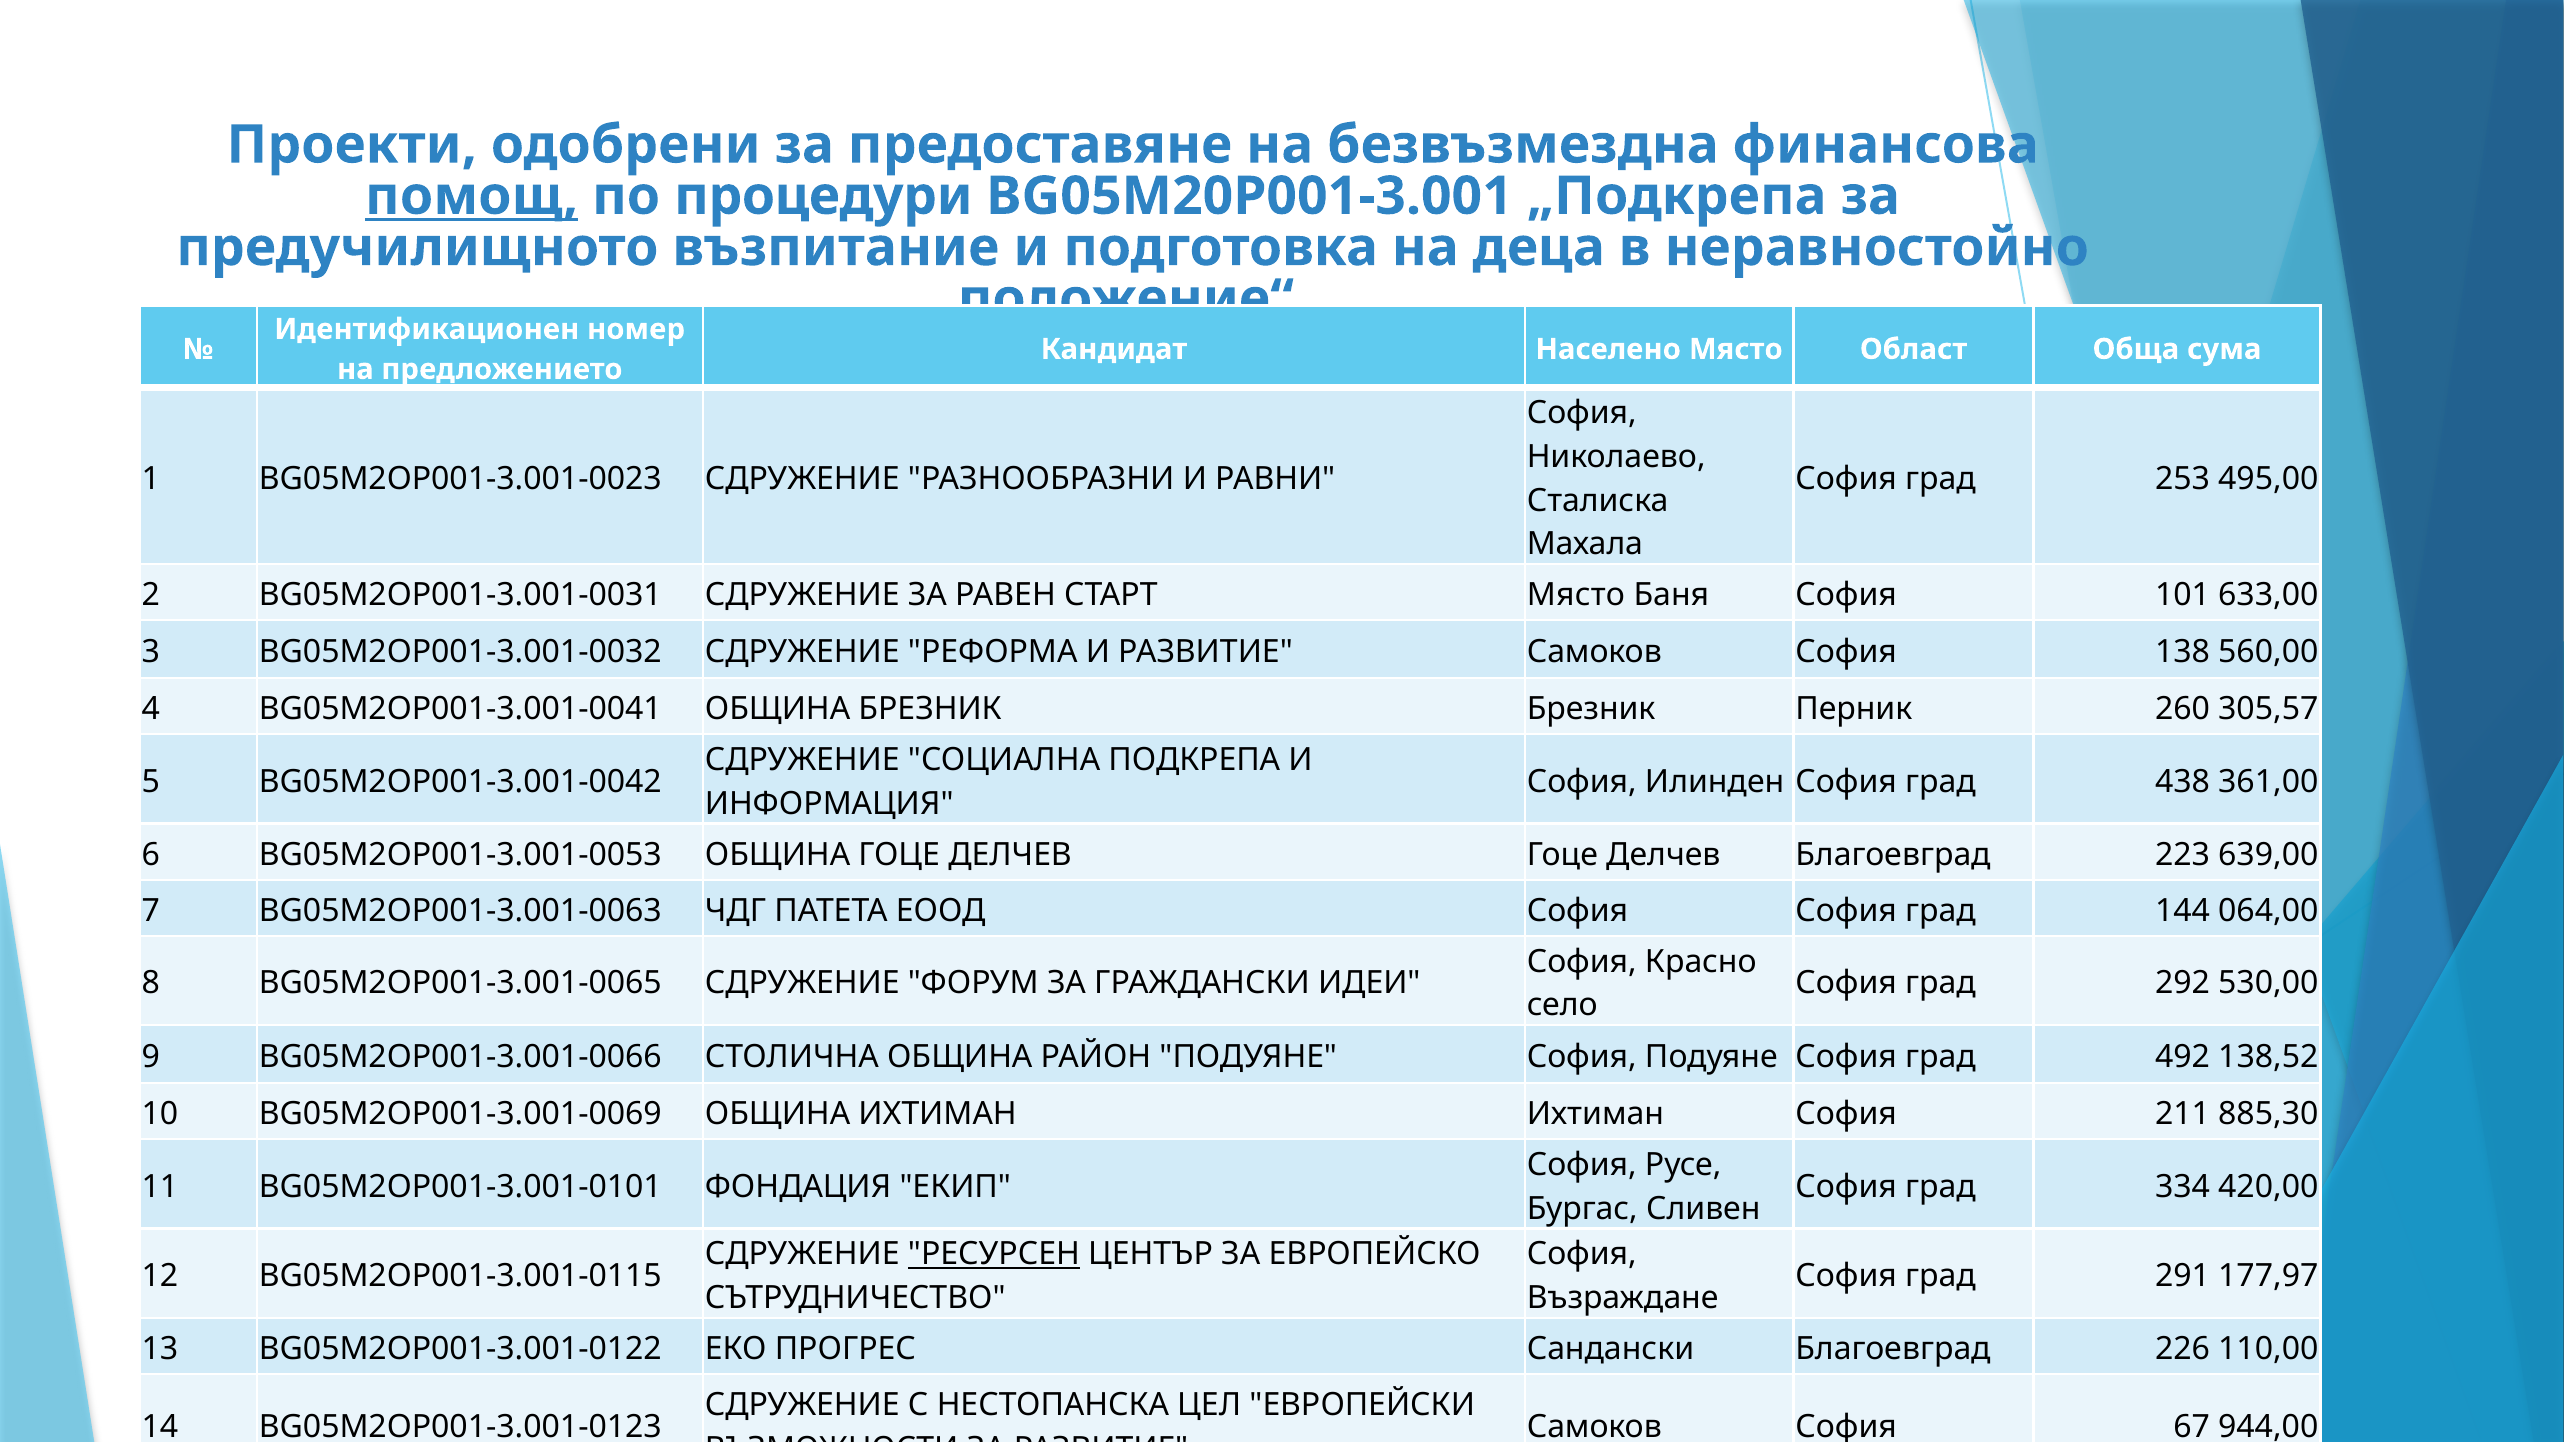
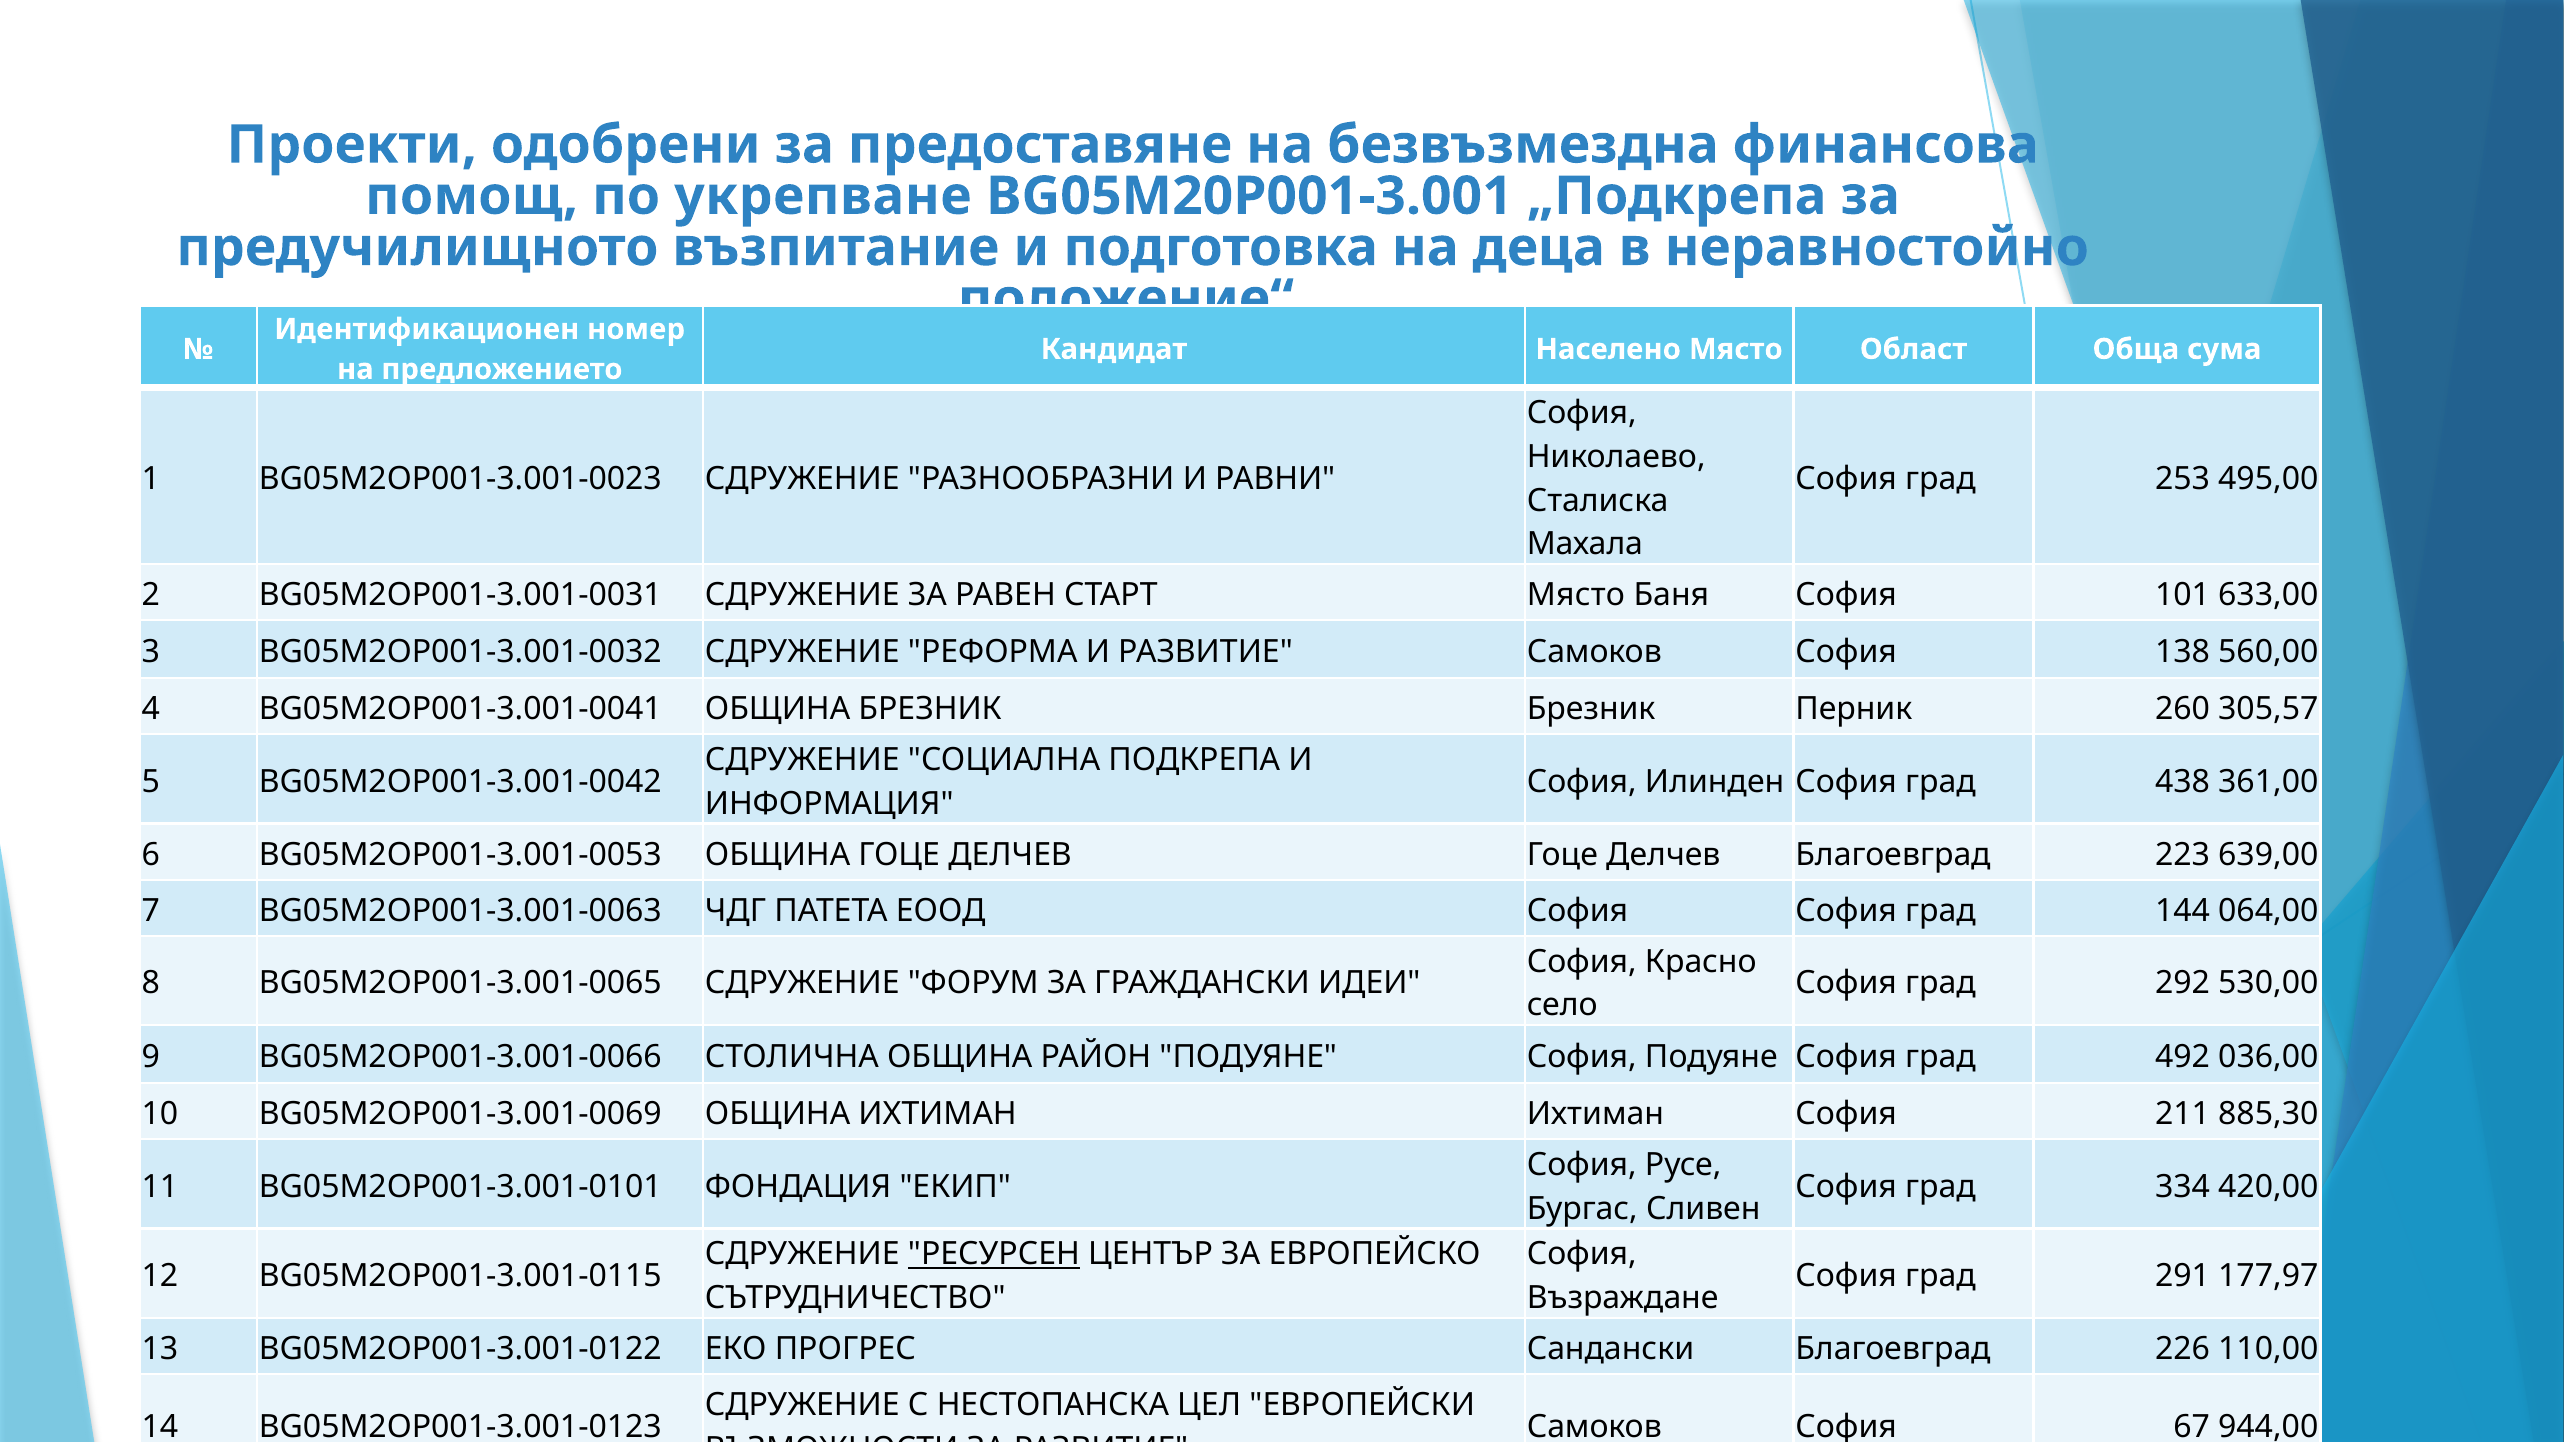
помощ underline: present -> none
процедури: процедури -> укрепване
138,52: 138,52 -> 036,00
